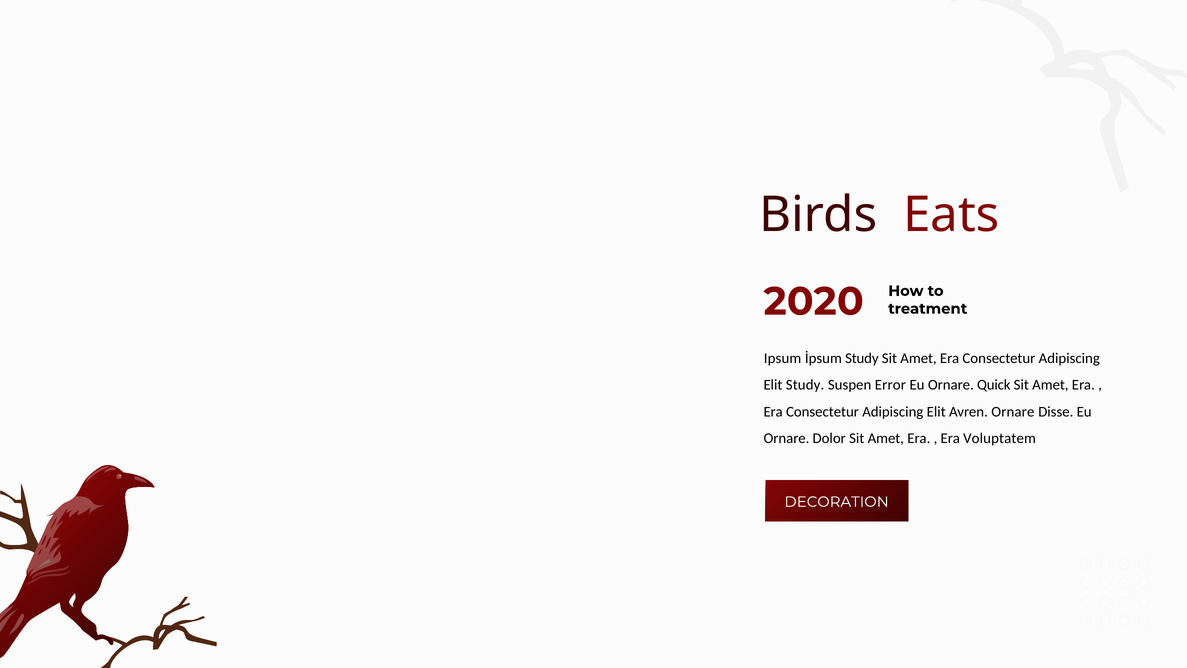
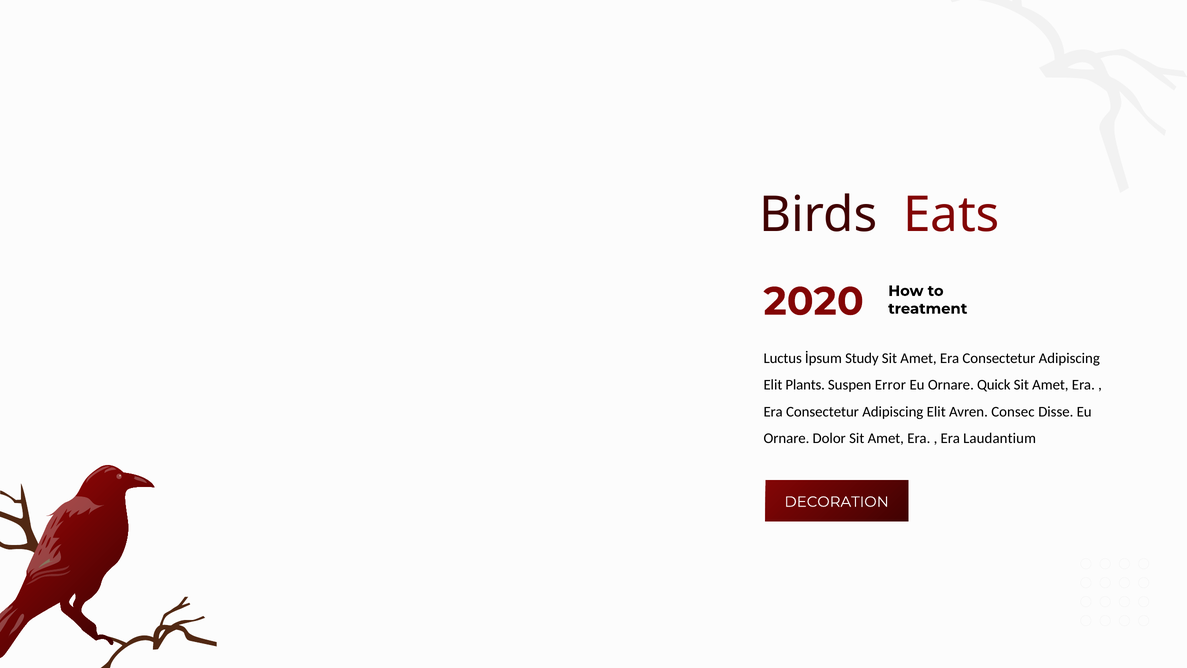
Ipsum: Ipsum -> Luctus
Elit Study: Study -> Plants
Avren Ornare: Ornare -> Consec
Voluptatem: Voluptatem -> Laudantium
